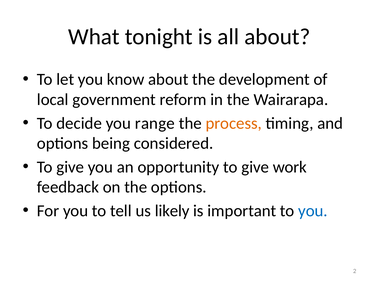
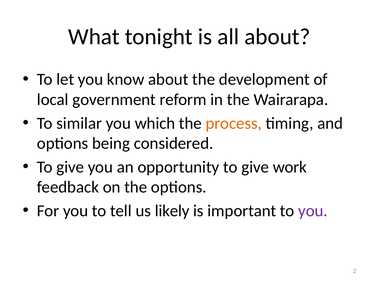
decide: decide -> similar
range: range -> which
you at (313, 211) colour: blue -> purple
